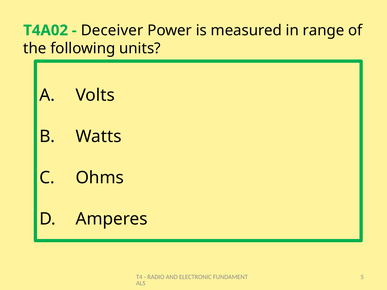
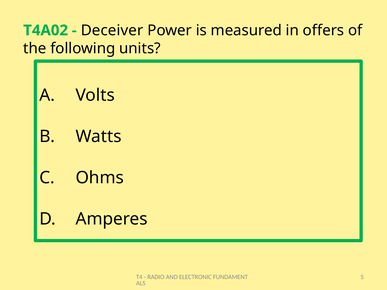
range: range -> offers
